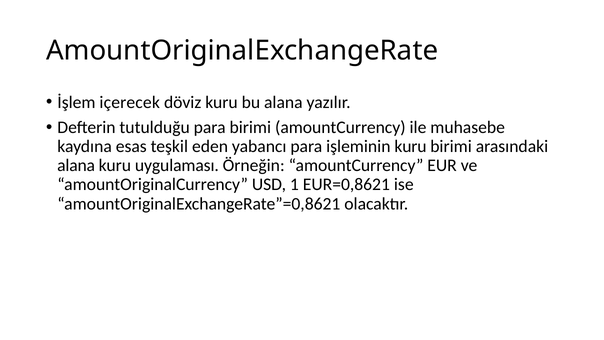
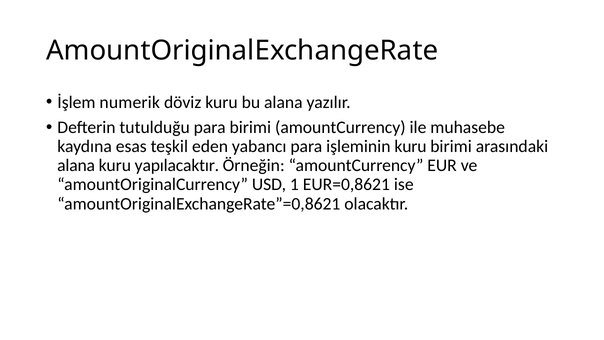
içerecek: içerecek -> numerik
uygulaması: uygulaması -> yapılacaktır
